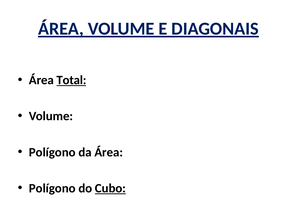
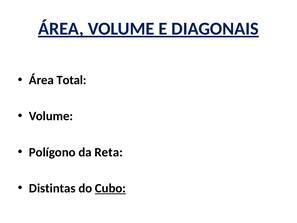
Total underline: present -> none
da Área: Área -> Reta
Polígono at (52, 188): Polígono -> Distintas
